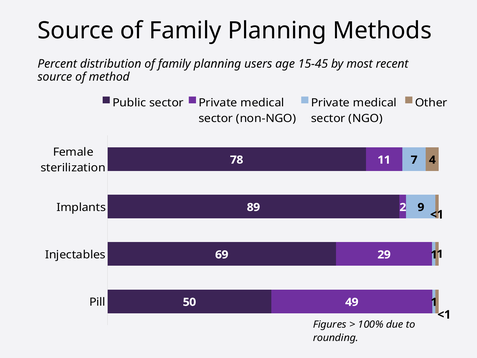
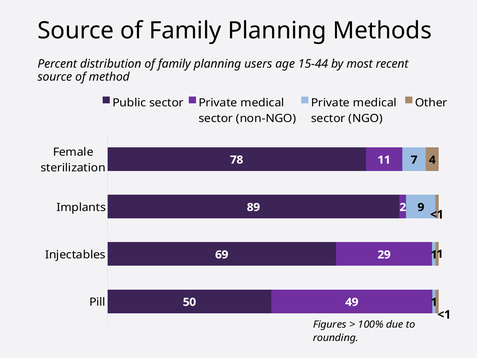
15-45: 15-45 -> 15-44
